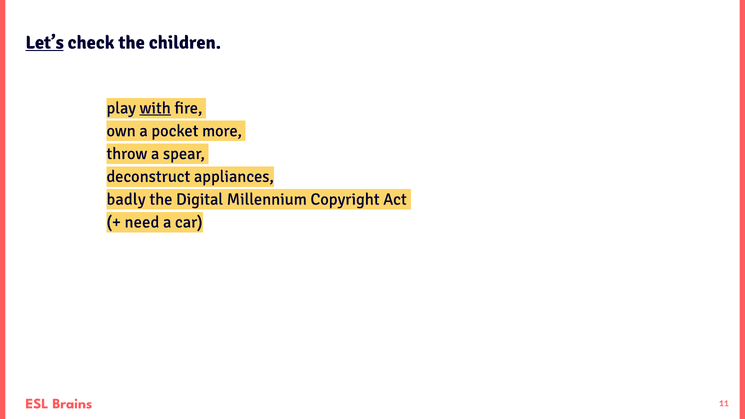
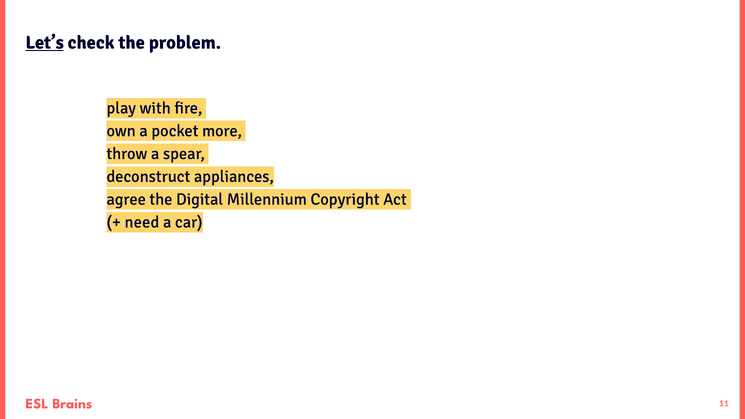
children: children -> problem
with underline: present -> none
badly: badly -> agree
